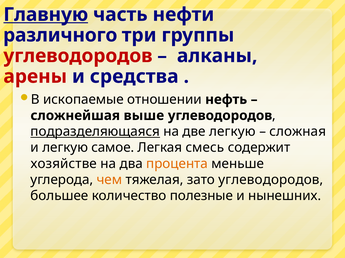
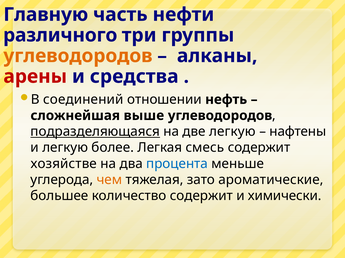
Главную underline: present -> none
углеводородов at (78, 56) colour: red -> orange
ископаемые: ископаемые -> соединений
сложная: сложная -> нафтены
самое: самое -> более
процента colour: orange -> blue
зато углеводородов: углеводородов -> ароматические
количество полезные: полезные -> содержит
нынешних: нынешних -> химически
